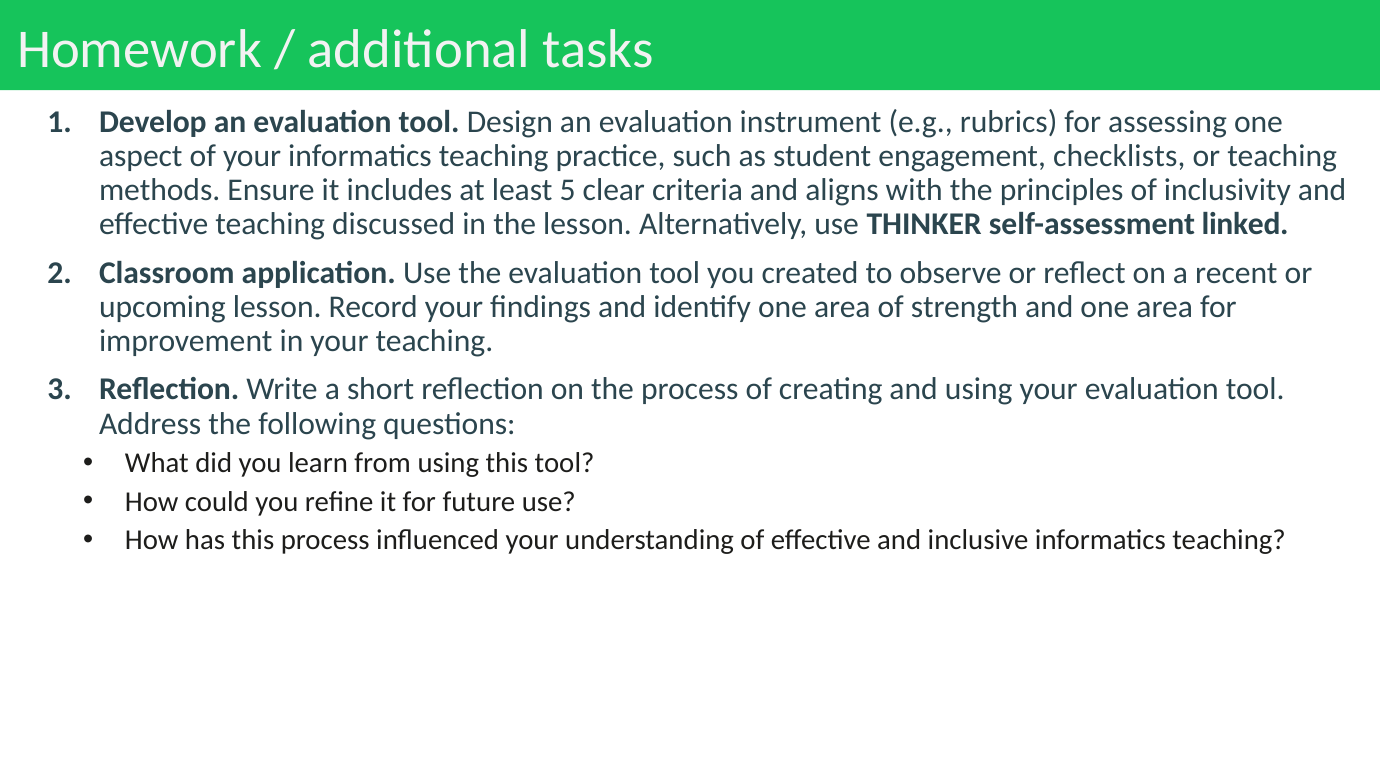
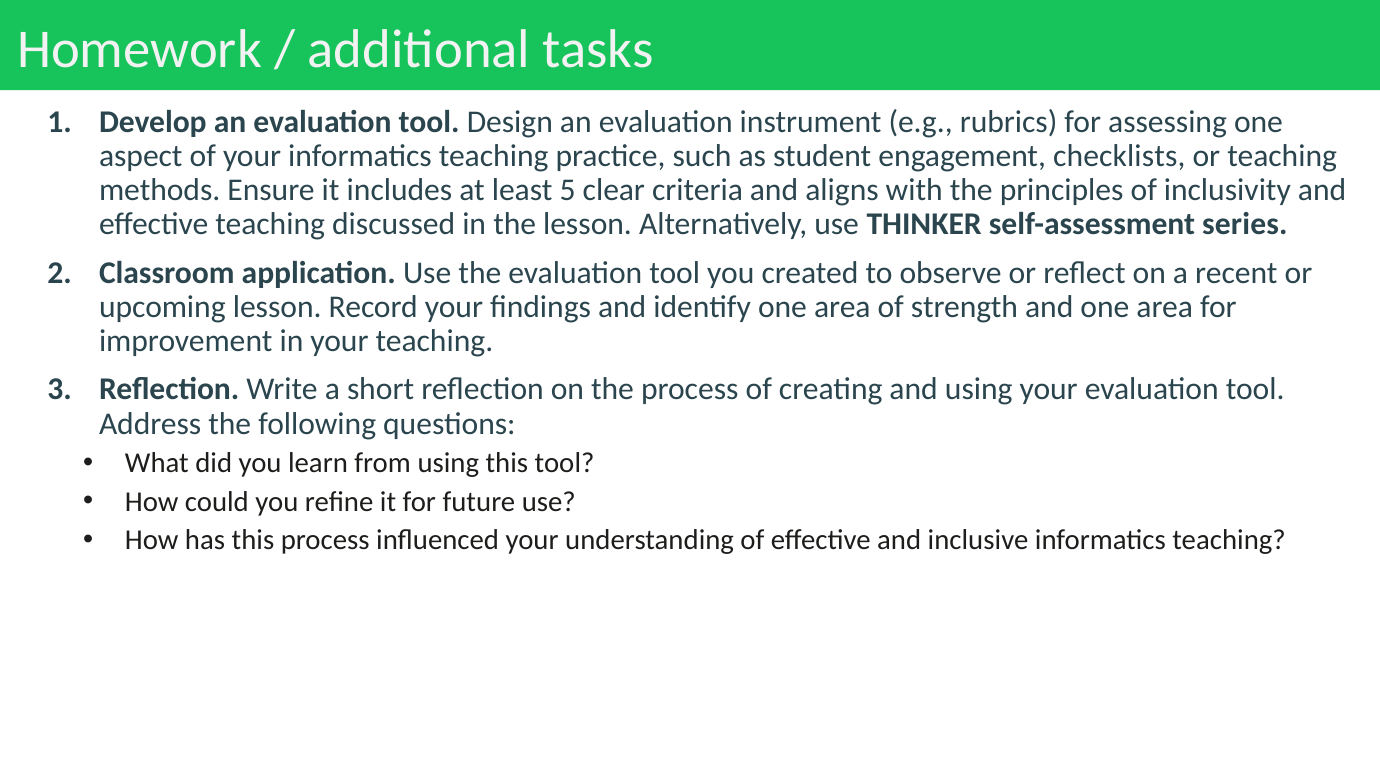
linked: linked -> series
